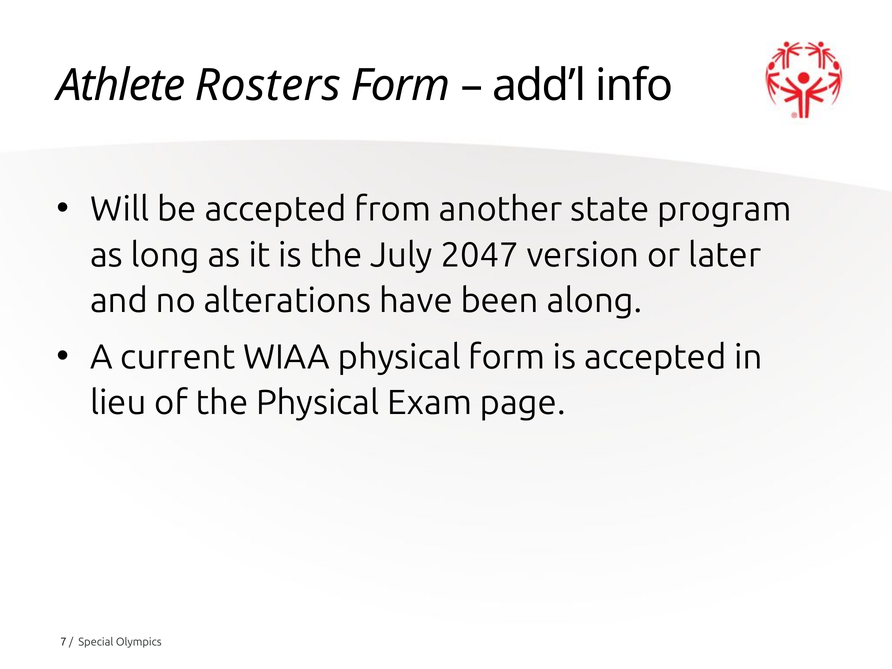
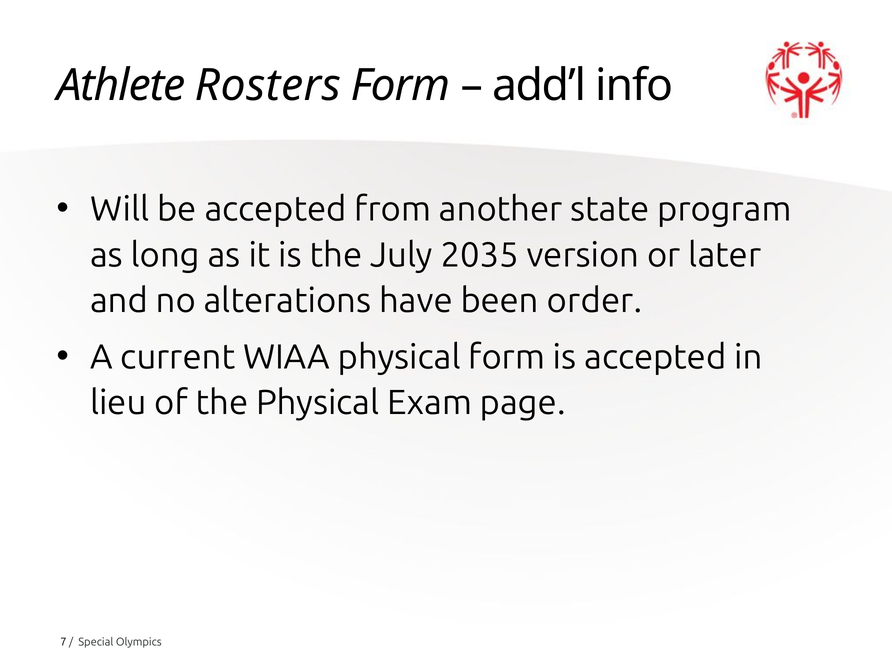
2047: 2047 -> 2035
along: along -> order
